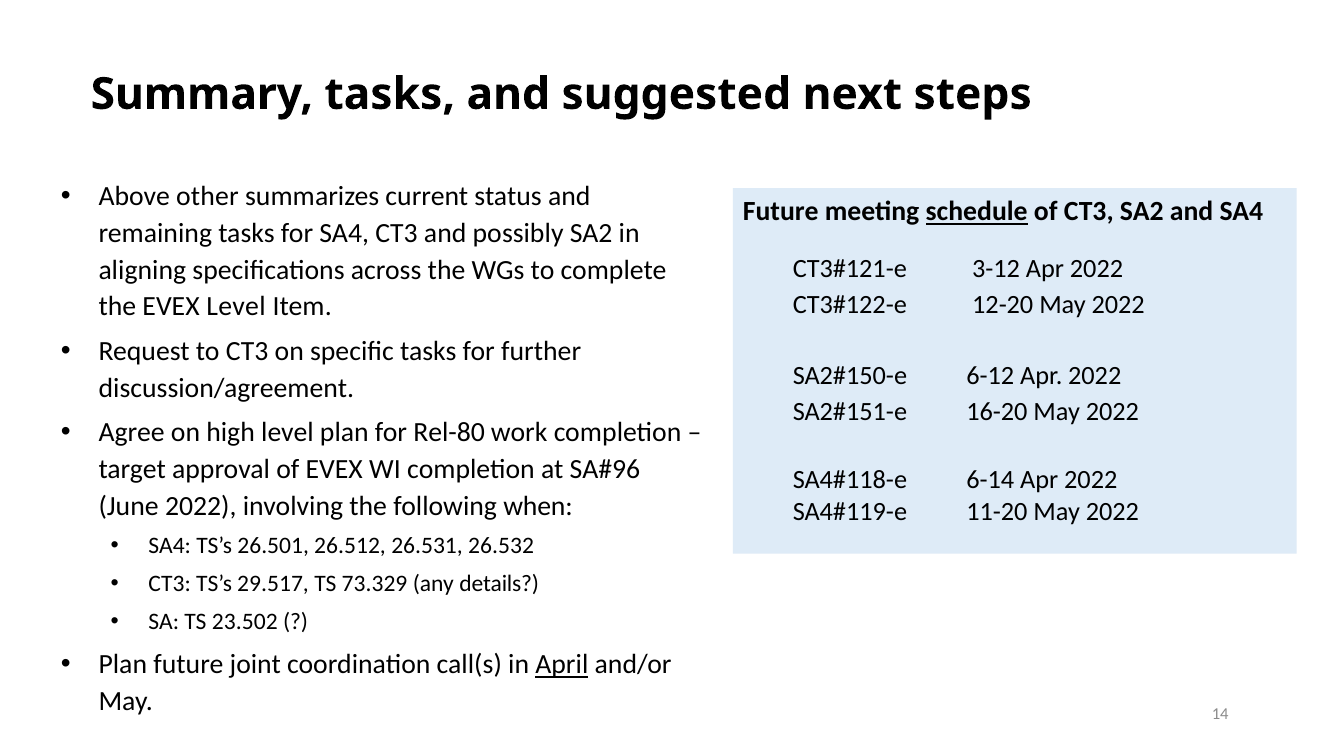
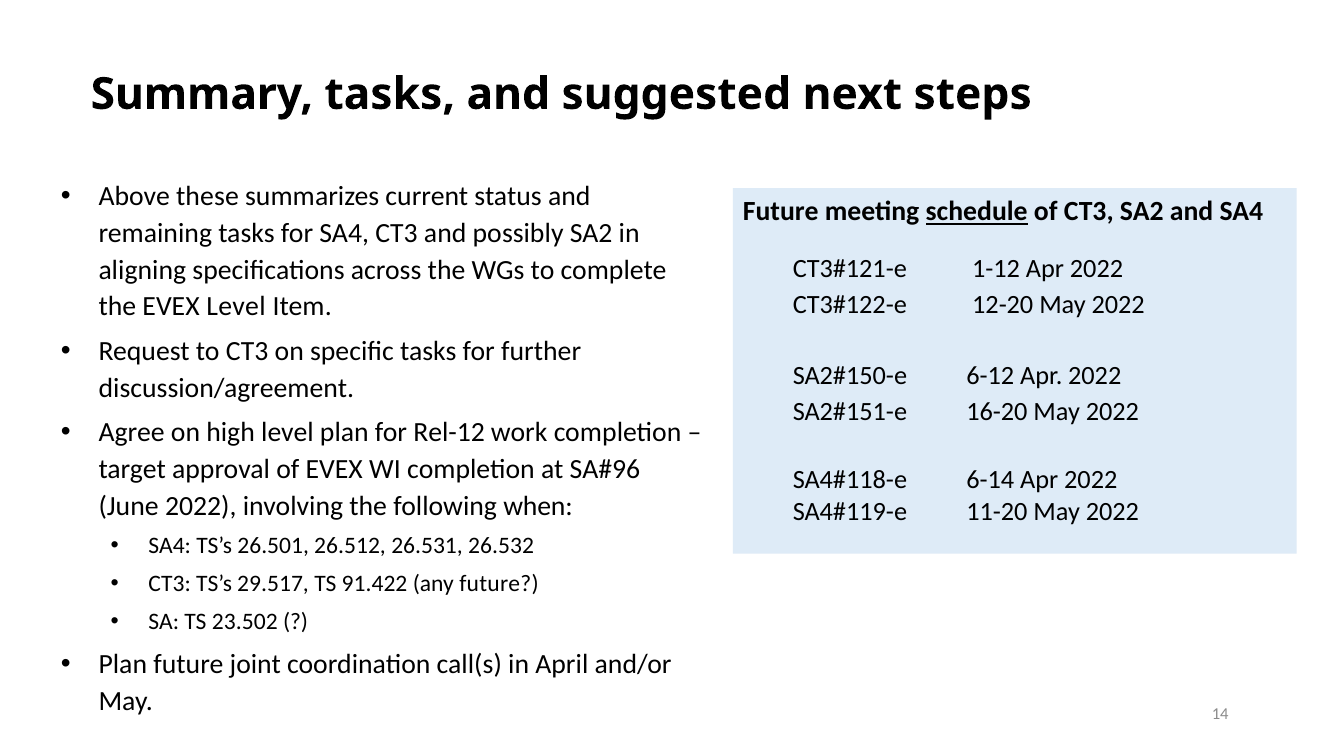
other: other -> these
3-12: 3-12 -> 1-12
Rel-80: Rel-80 -> Rel-12
73.329: 73.329 -> 91.422
any details: details -> future
April underline: present -> none
